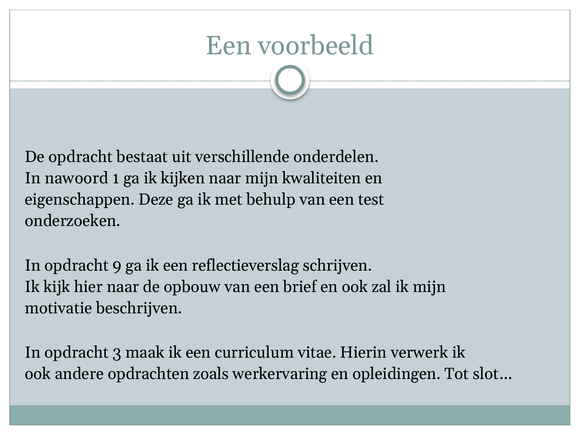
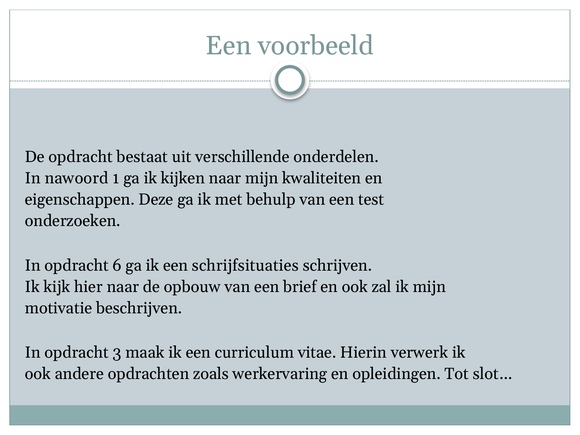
9: 9 -> 6
reflectieverslag: reflectieverslag -> schrijfsituaties
